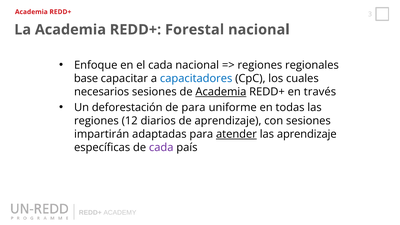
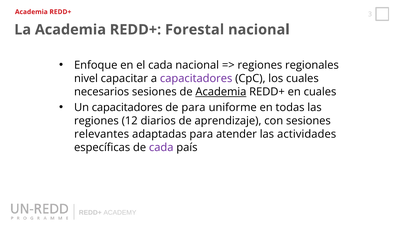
base: base -> nivel
capacitadores at (196, 79) colour: blue -> purple
en través: través -> cuales
Un deforestación: deforestación -> capacitadores
impartirán: impartirán -> relevantes
atender underline: present -> none
las aprendizaje: aprendizaje -> actividades
